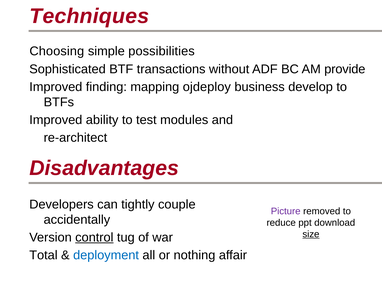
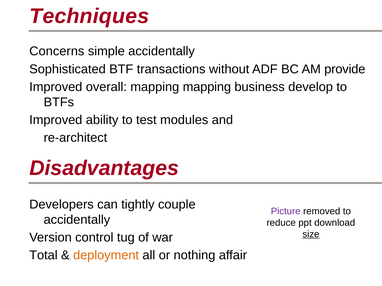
Choosing: Choosing -> Concerns
simple possibilities: possibilities -> accidentally
finding: finding -> overall
mapping ojdeploy: ojdeploy -> mapping
control underline: present -> none
deployment colour: blue -> orange
